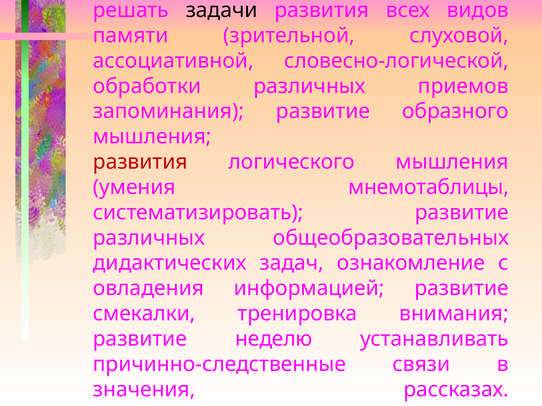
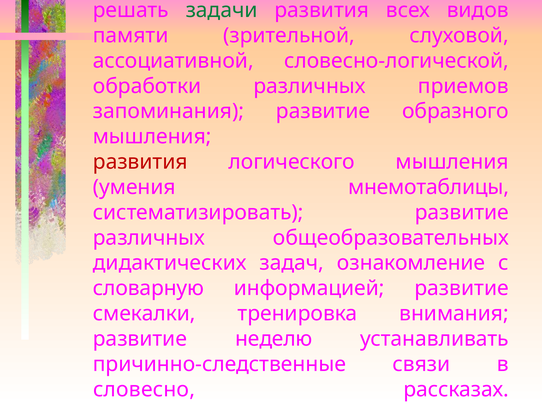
задачи colour: black -> green
овладения: овладения -> словарную
значения: значения -> словесно
